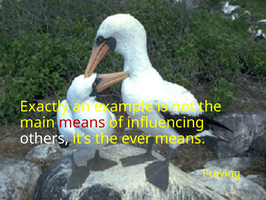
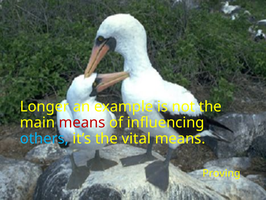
Exactly: Exactly -> Longer
others colour: white -> light blue
ever: ever -> vital
